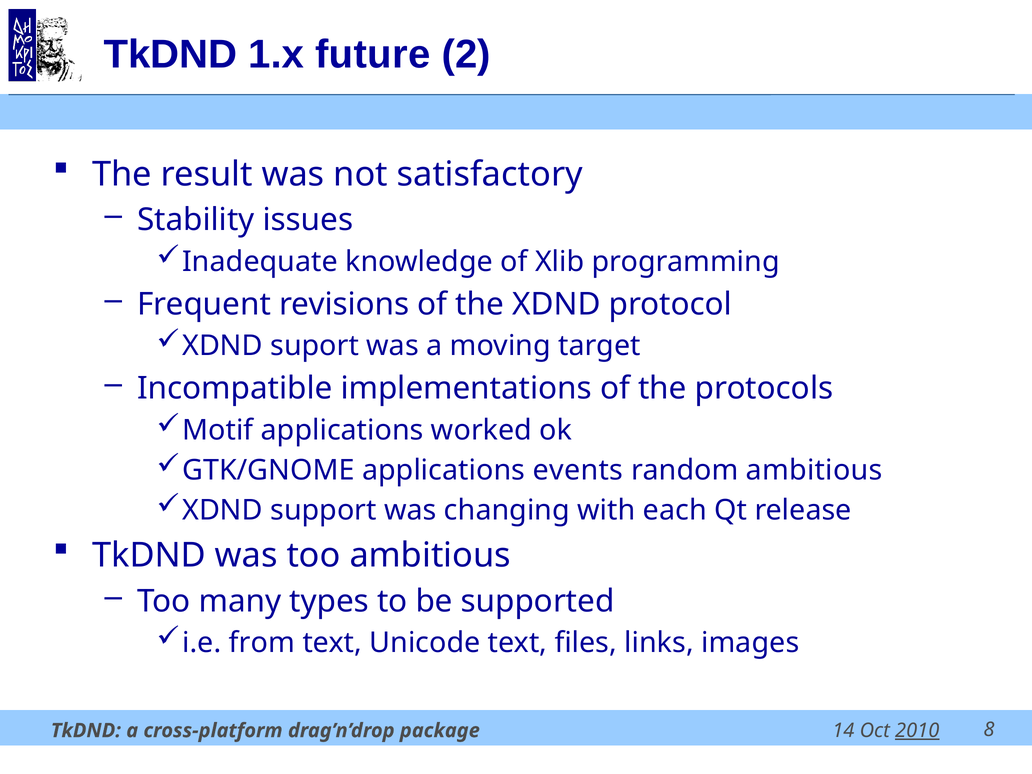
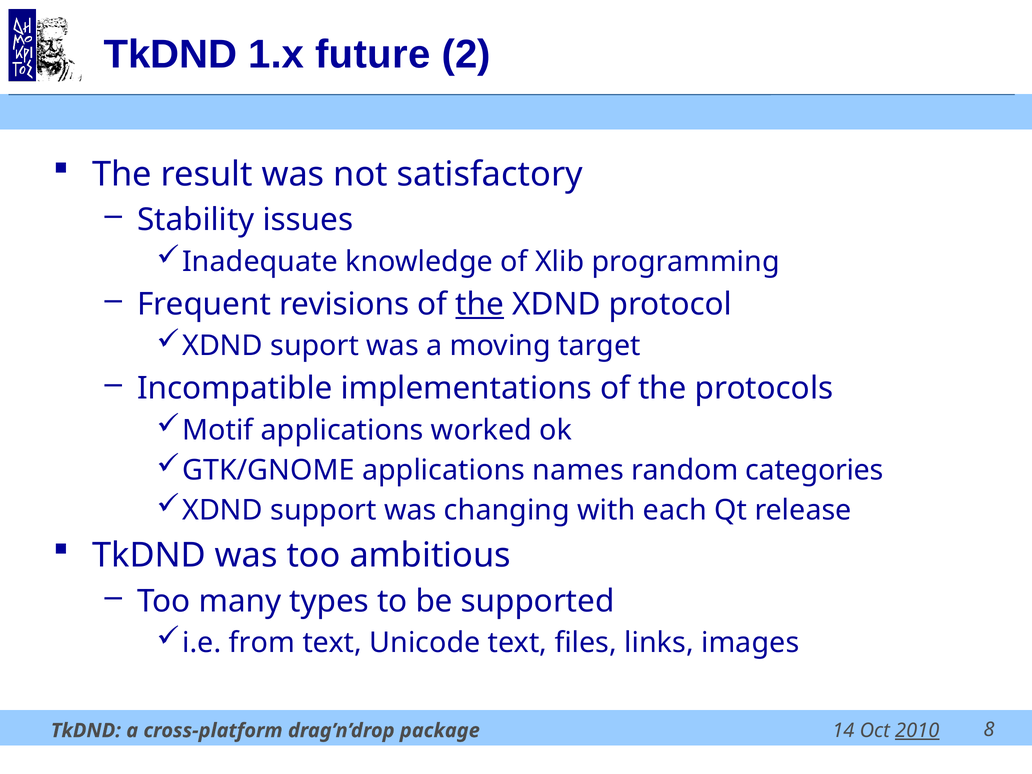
the at (480, 304) underline: none -> present
events: events -> names
random ambitious: ambitious -> categories
